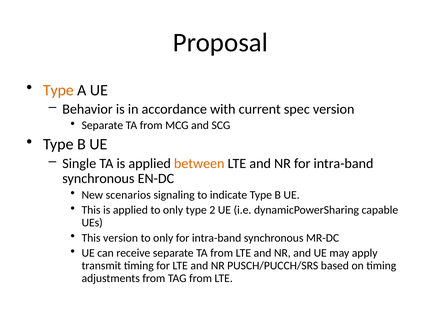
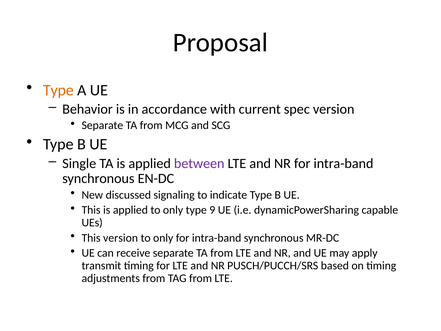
between colour: orange -> purple
scenarios: scenarios -> discussed
2: 2 -> 9
